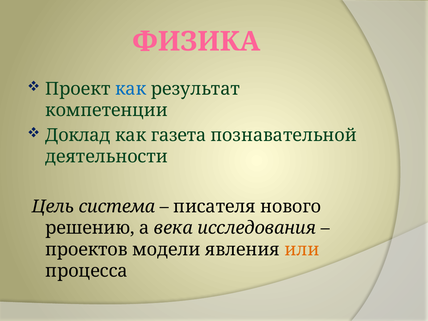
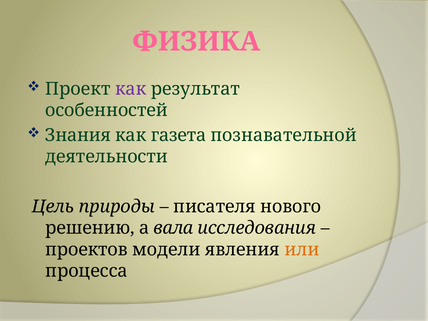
как at (131, 89) colour: blue -> purple
компетенции: компетенции -> особенностей
Доклад: Доклад -> Знания
система: система -> природы
века: века -> вала
